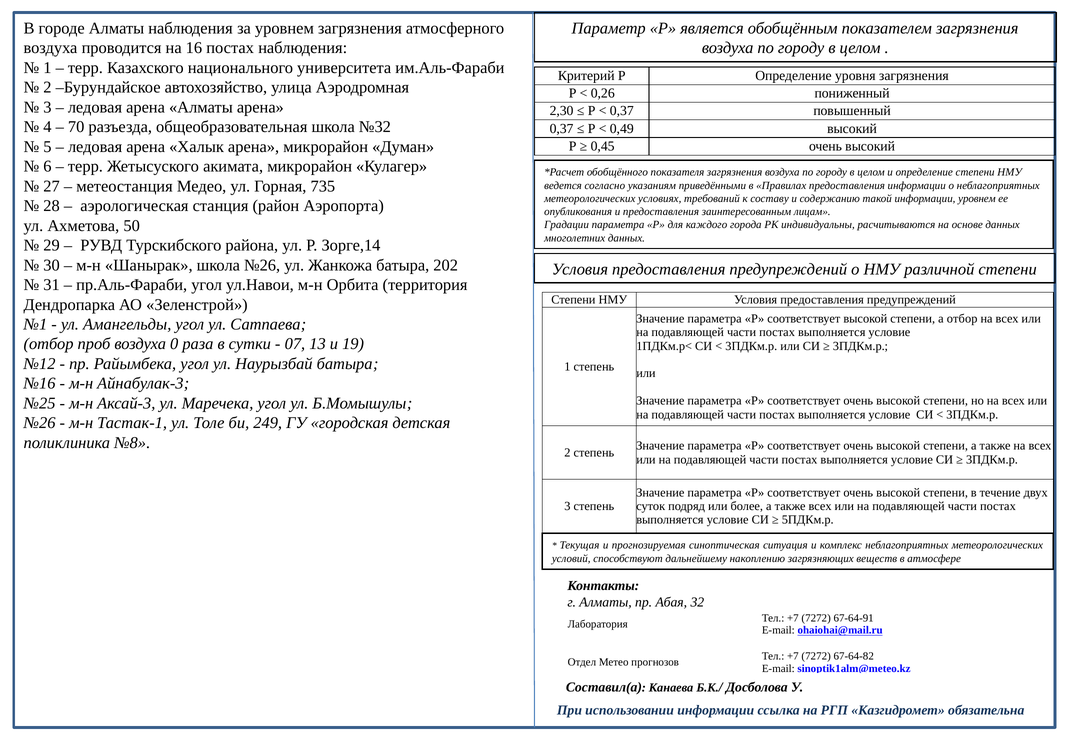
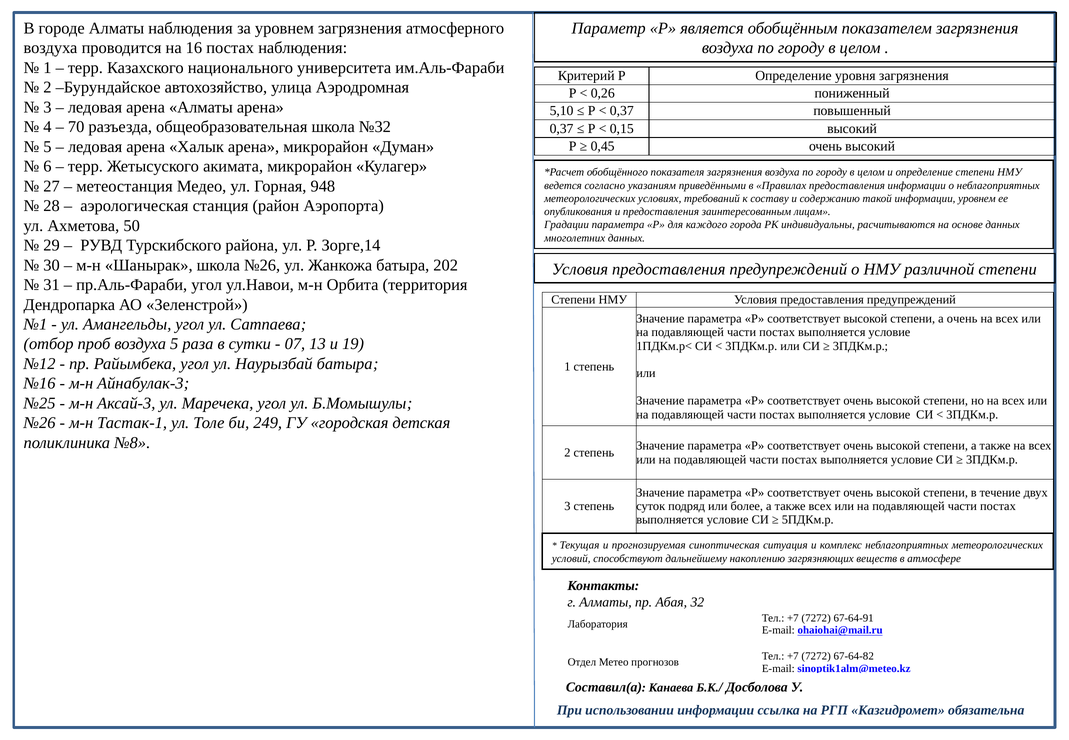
2,30: 2,30 -> 5,10
0,49: 0,49 -> 0,15
735: 735 -> 948
а отбор: отбор -> очень
воздуха 0: 0 -> 5
